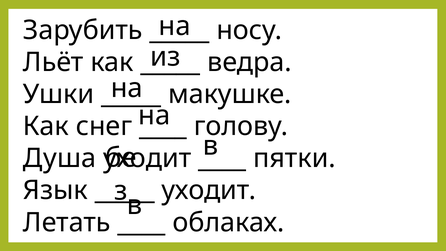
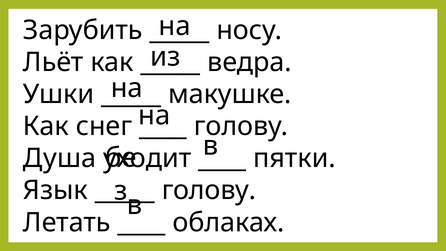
уходит at (209, 190): уходит -> голову
